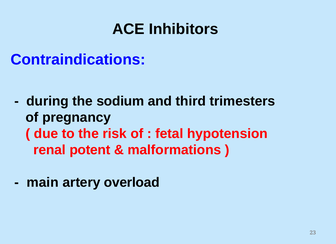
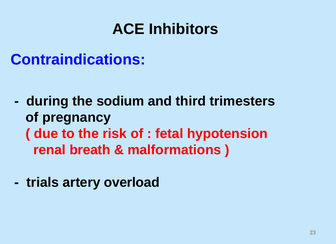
potent: potent -> breath
main: main -> trials
